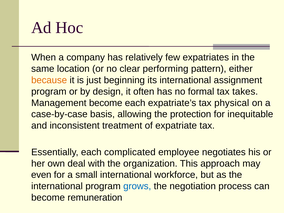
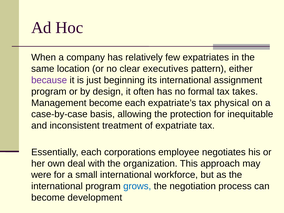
performing: performing -> executives
because colour: orange -> purple
complicated: complicated -> corporations
even: even -> were
remuneration: remuneration -> development
